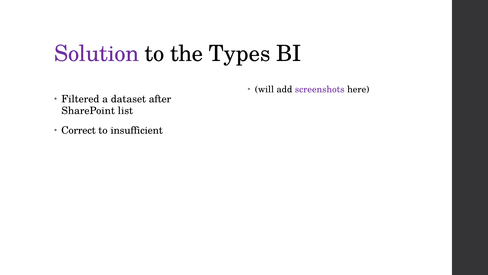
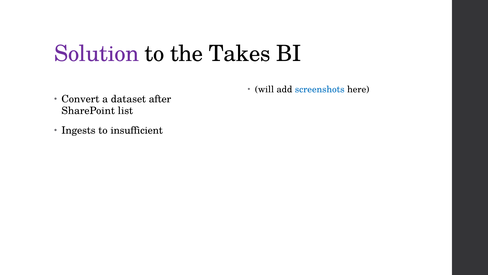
Types: Types -> Takes
screenshots colour: purple -> blue
Filtered: Filtered -> Convert
Correct: Correct -> Ingests
